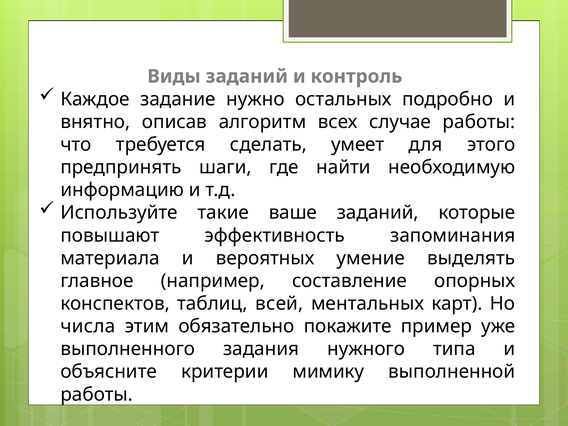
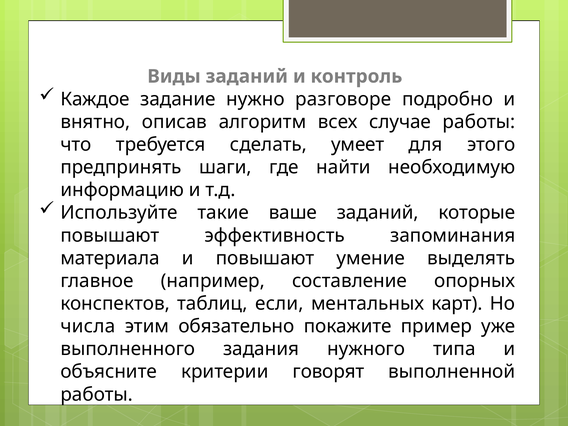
остальных: остальных -> разговоре
и вероятных: вероятных -> повышают
всей: всей -> если
мимику: мимику -> говорят
